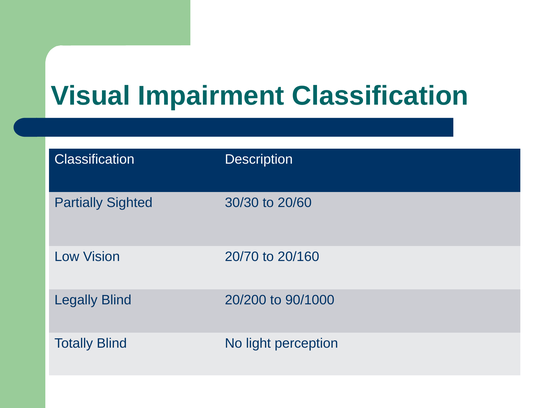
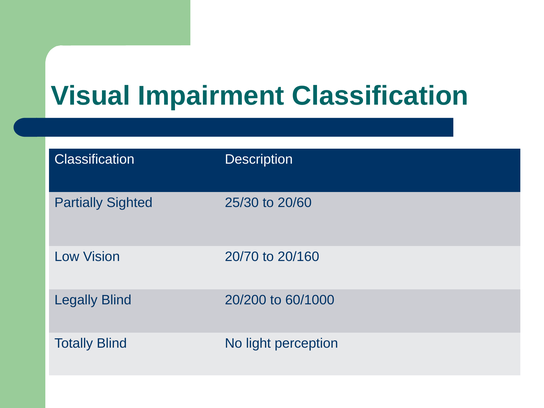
30/30: 30/30 -> 25/30
90/1000: 90/1000 -> 60/1000
